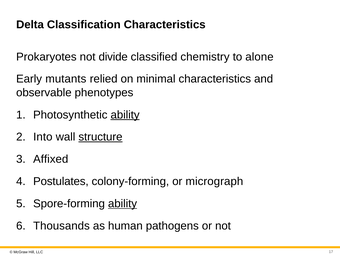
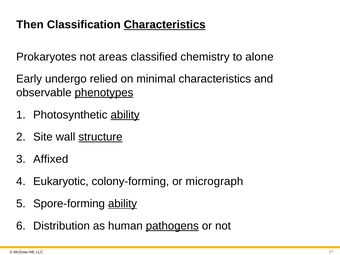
Delta: Delta -> Then
Characteristics at (165, 25) underline: none -> present
divide: divide -> areas
mutants: mutants -> undergo
phenotypes underline: none -> present
Into: Into -> Site
Postulates: Postulates -> Eukaryotic
Thousands: Thousands -> Distribution
pathogens underline: none -> present
